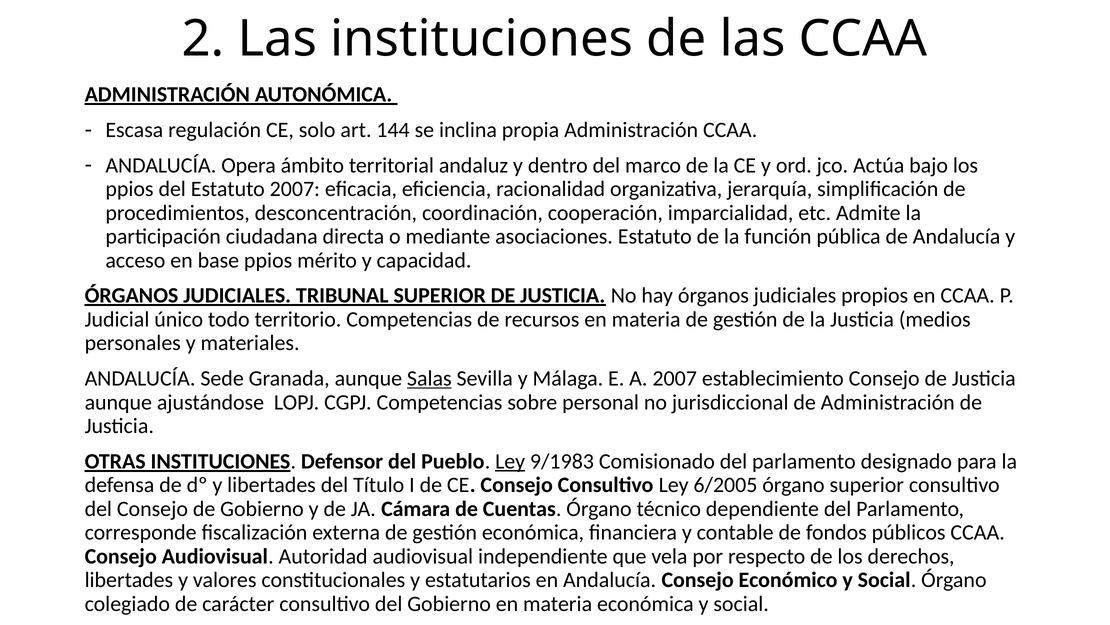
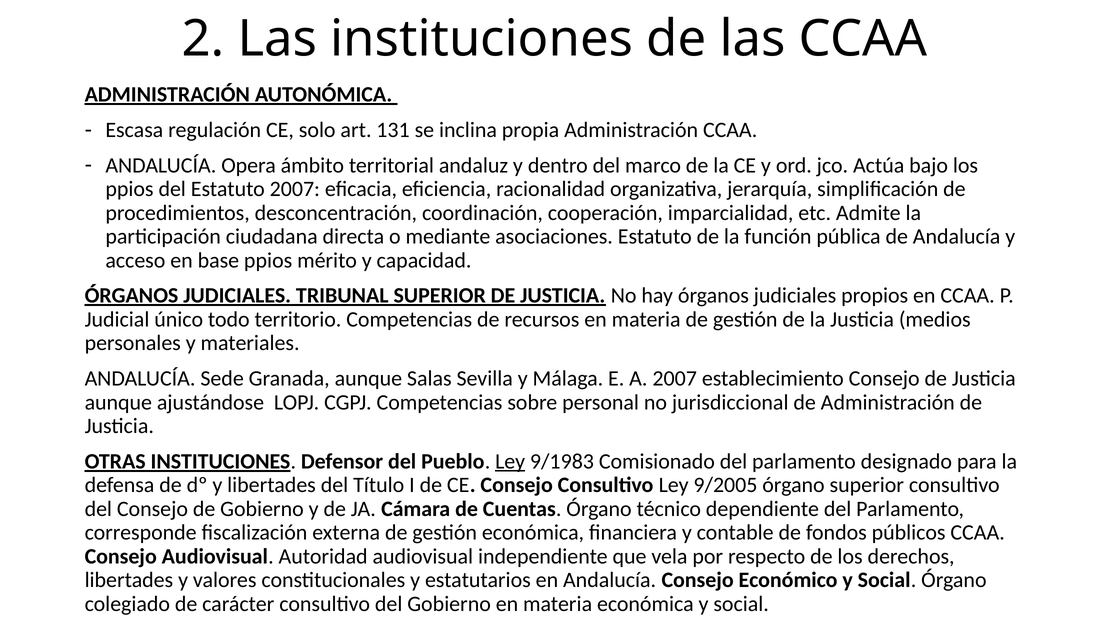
144: 144 -> 131
Salas underline: present -> none
6/2005: 6/2005 -> 9/2005
